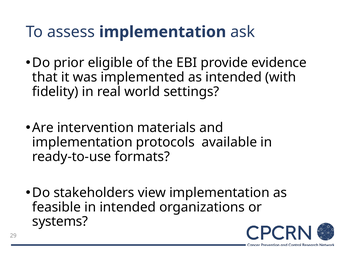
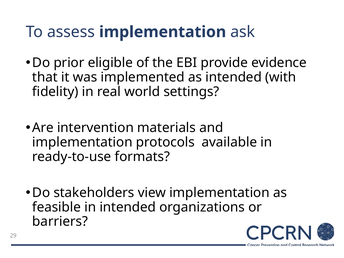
systems: systems -> barriers
